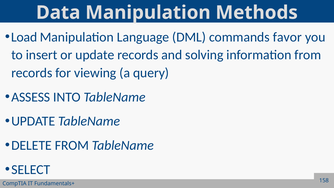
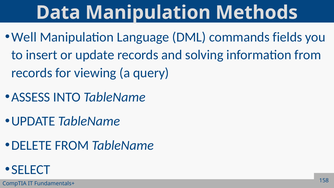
Load: Load -> Well
favor: favor -> fields
